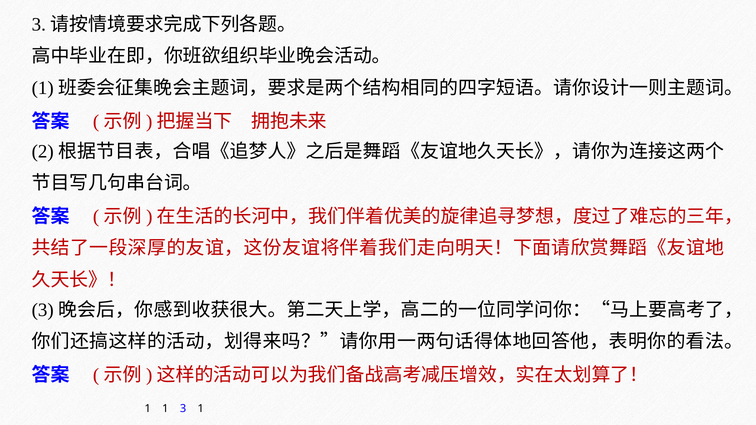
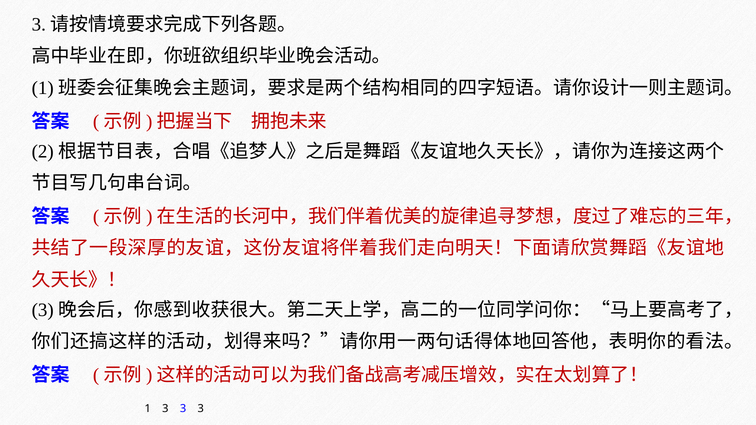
1 1: 1 -> 3
1 at (201, 409): 1 -> 3
